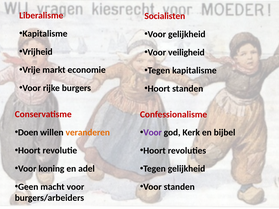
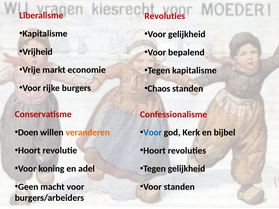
Socialisten at (165, 16): Socialisten -> Revoluties
veiligheid: veiligheid -> bepalend
Hoort at (159, 89): Hoort -> Chaos
Voor at (153, 133) colour: purple -> blue
